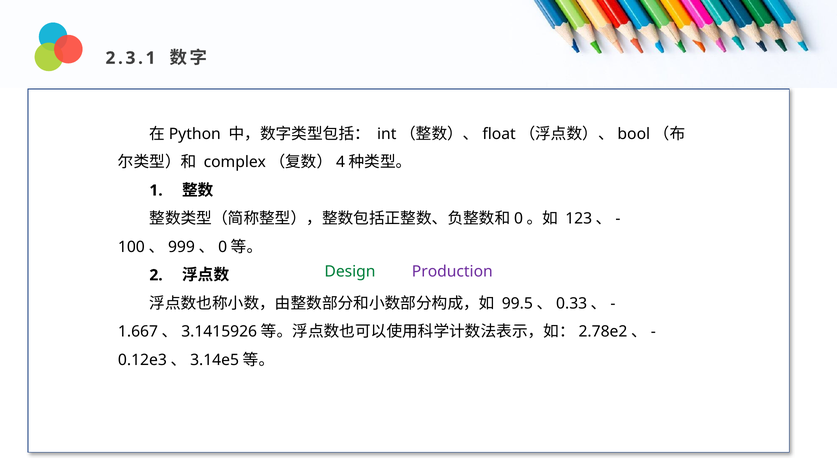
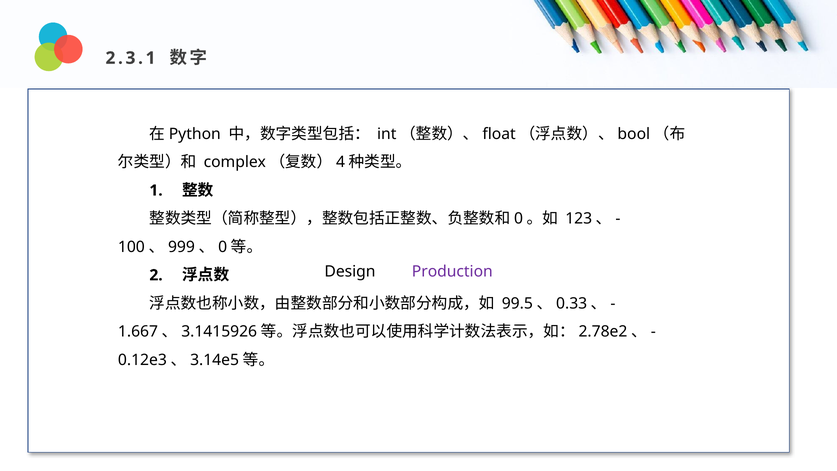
Design colour: green -> black
